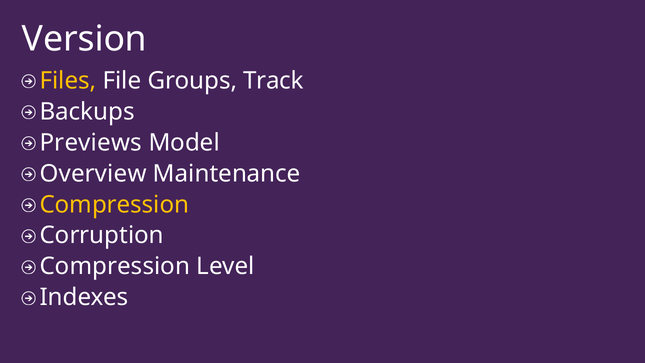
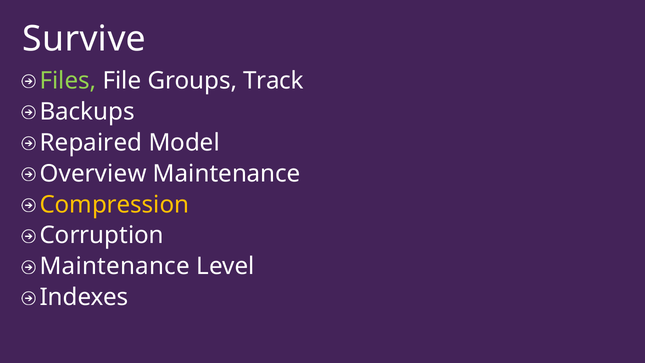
Version: Version -> Survive
Files colour: yellow -> light green
Previews: Previews -> Repaired
Compression at (115, 266): Compression -> Maintenance
